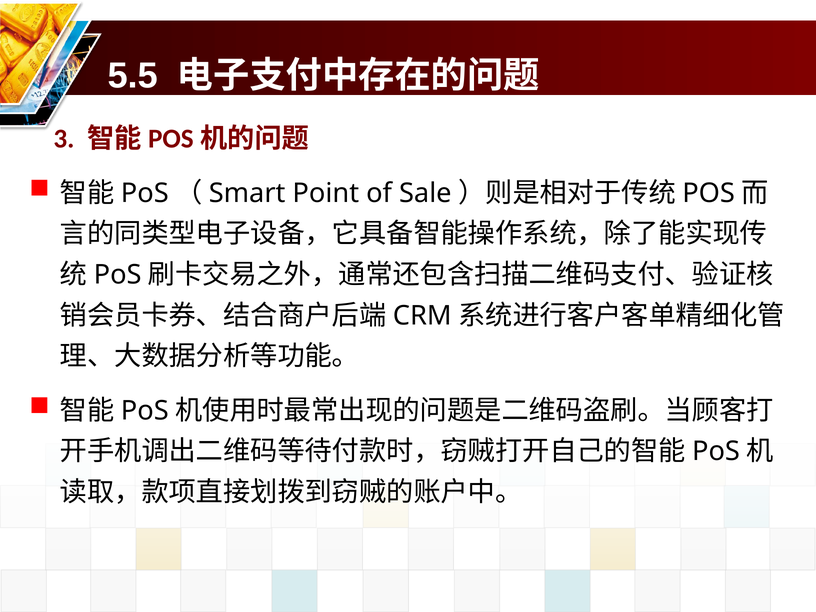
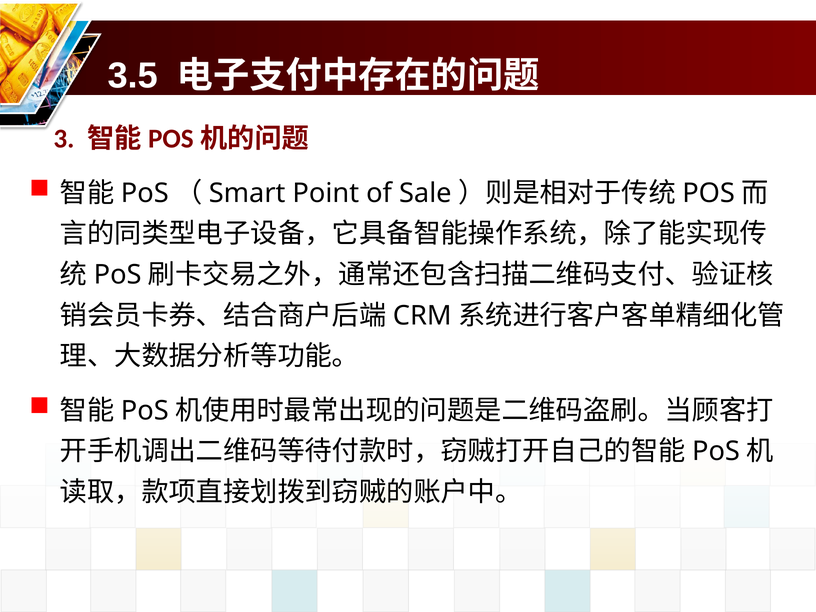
5.5: 5.5 -> 3.5
